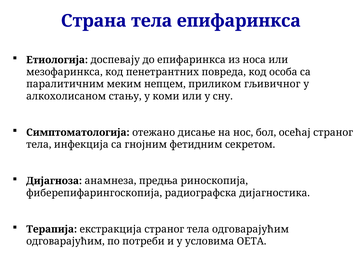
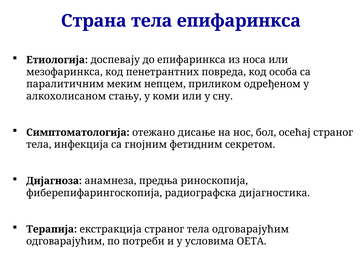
гљивичног: гљивичног -> одређеном
